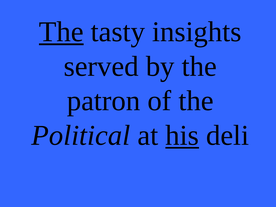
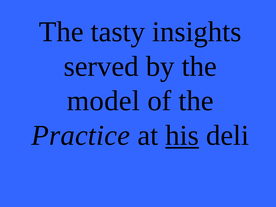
The at (61, 32) underline: present -> none
patron: patron -> model
Political: Political -> Practice
